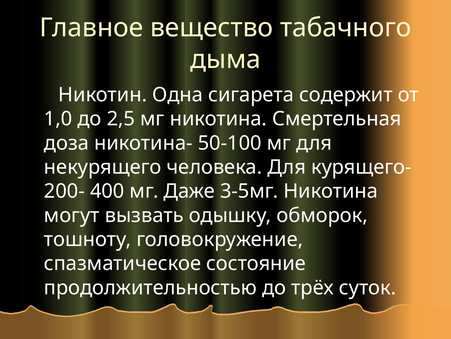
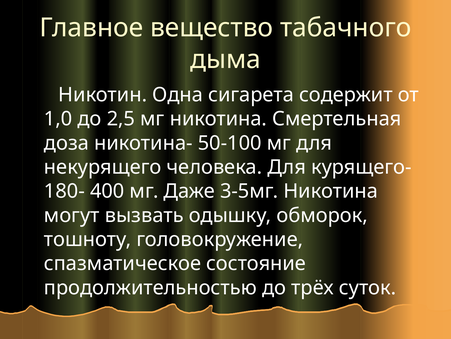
200-: 200- -> 180-
